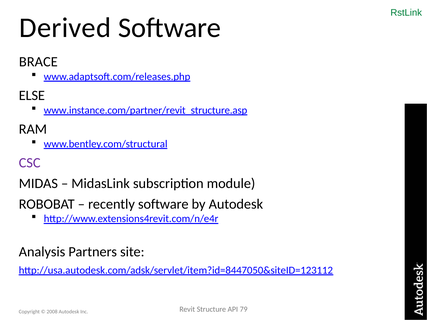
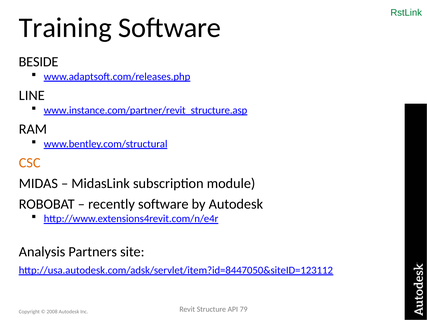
Derived: Derived -> Training
BRACE: BRACE -> BESIDE
ELSE: ELSE -> LINE
CSC colour: purple -> orange
